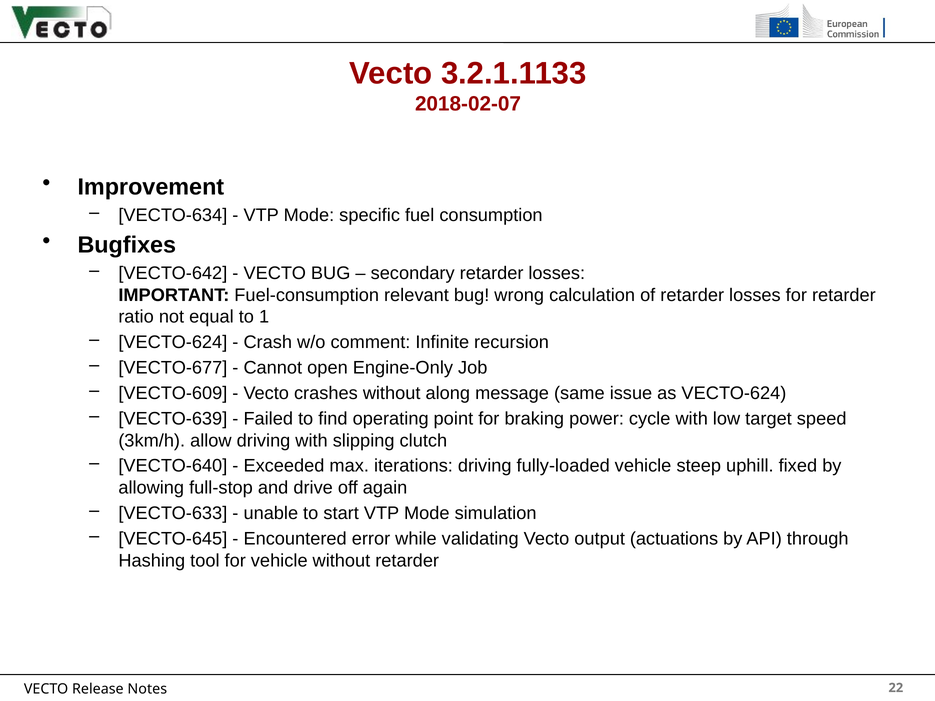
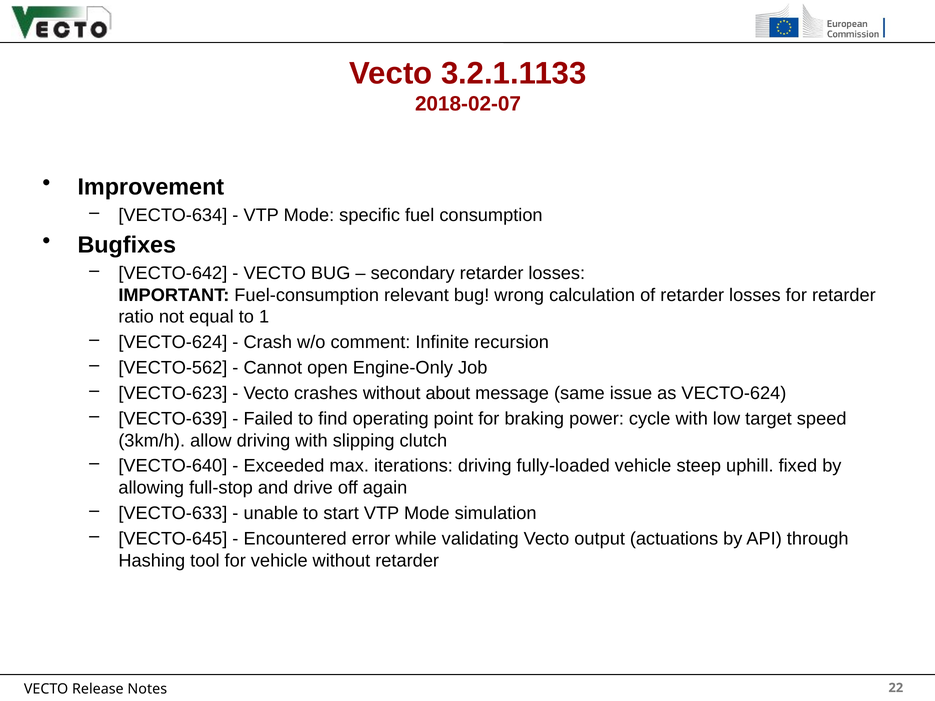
VECTO-677: VECTO-677 -> VECTO-562
VECTO-609: VECTO-609 -> VECTO-623
along: along -> about
